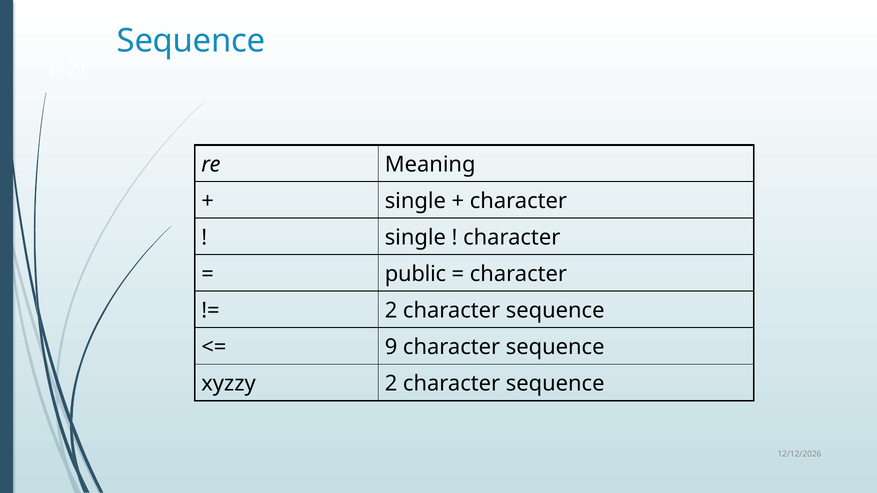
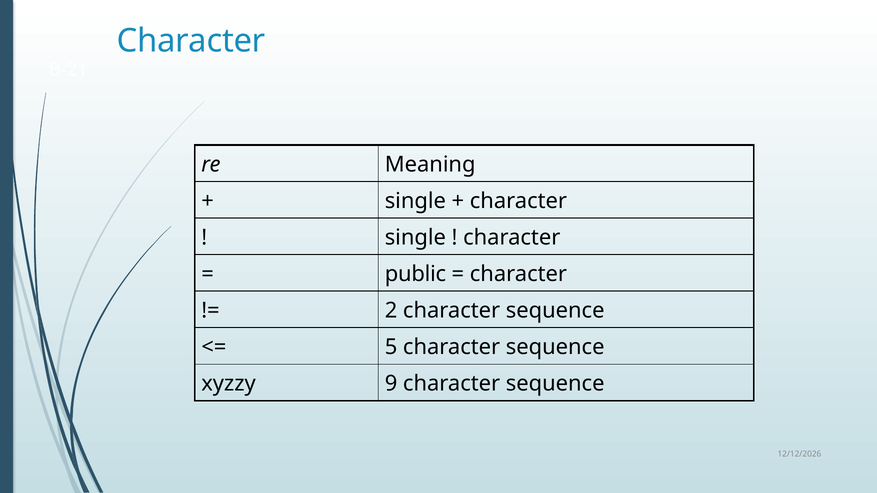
Sequence at (191, 41): Sequence -> Character
9: 9 -> 5
xyzzy 2: 2 -> 9
